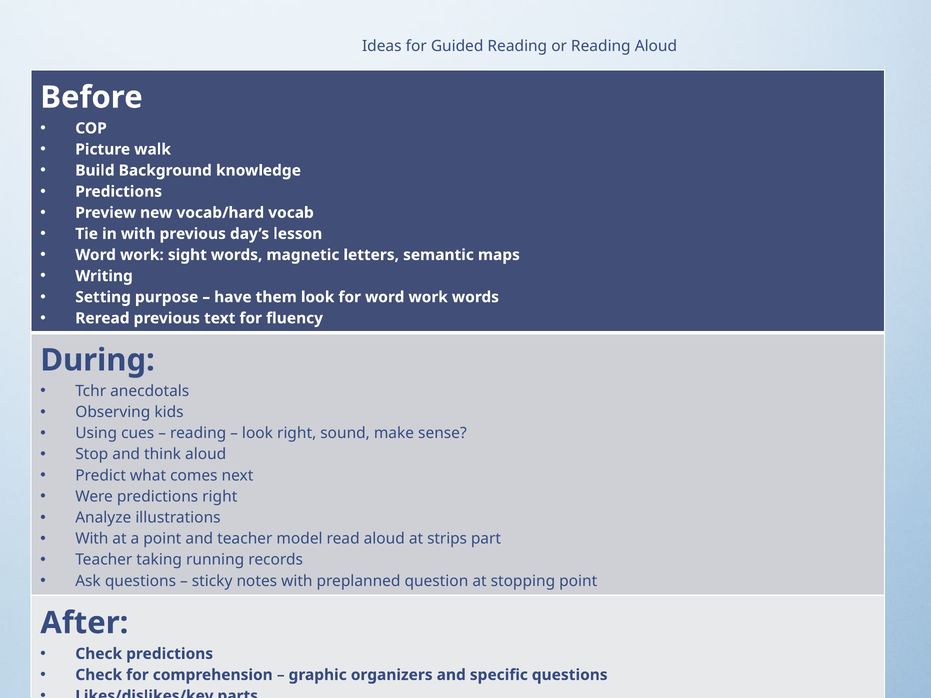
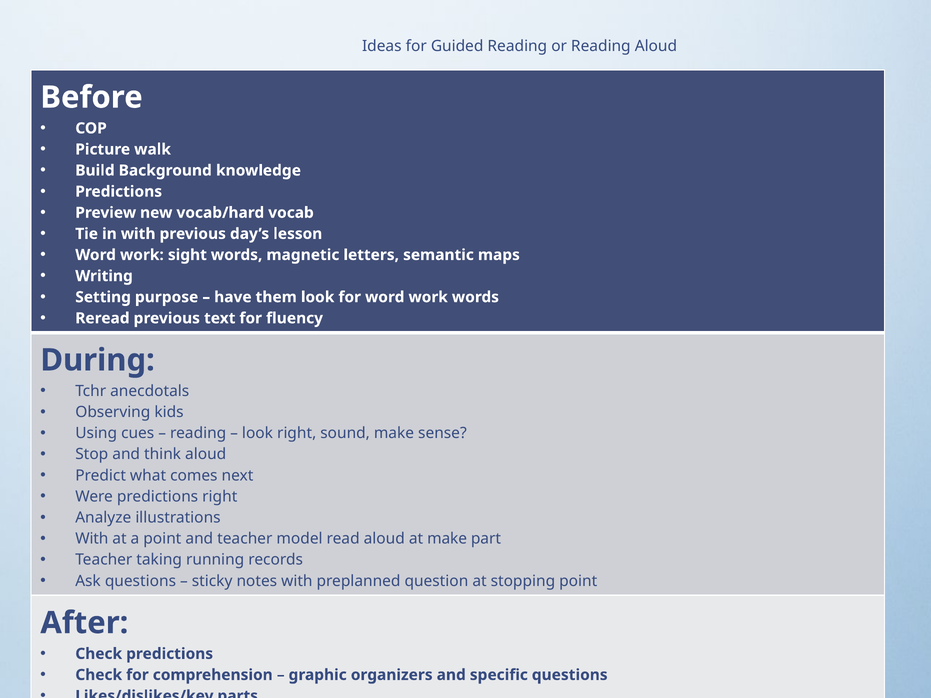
at strips: strips -> make
